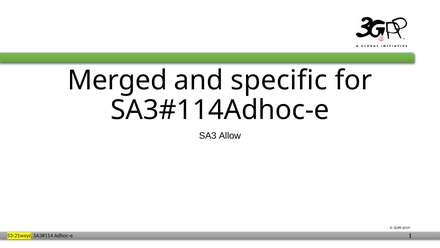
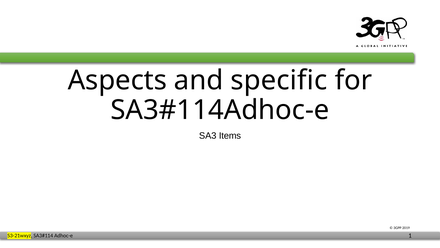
Merged: Merged -> Aspects
Allow: Allow -> Items
